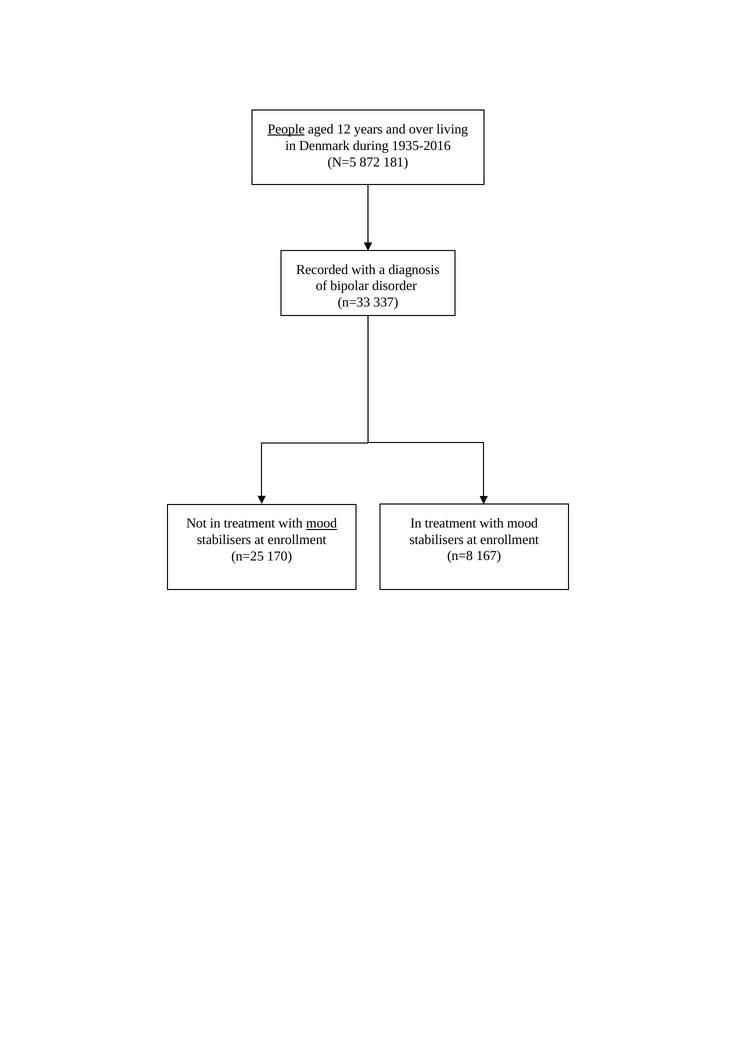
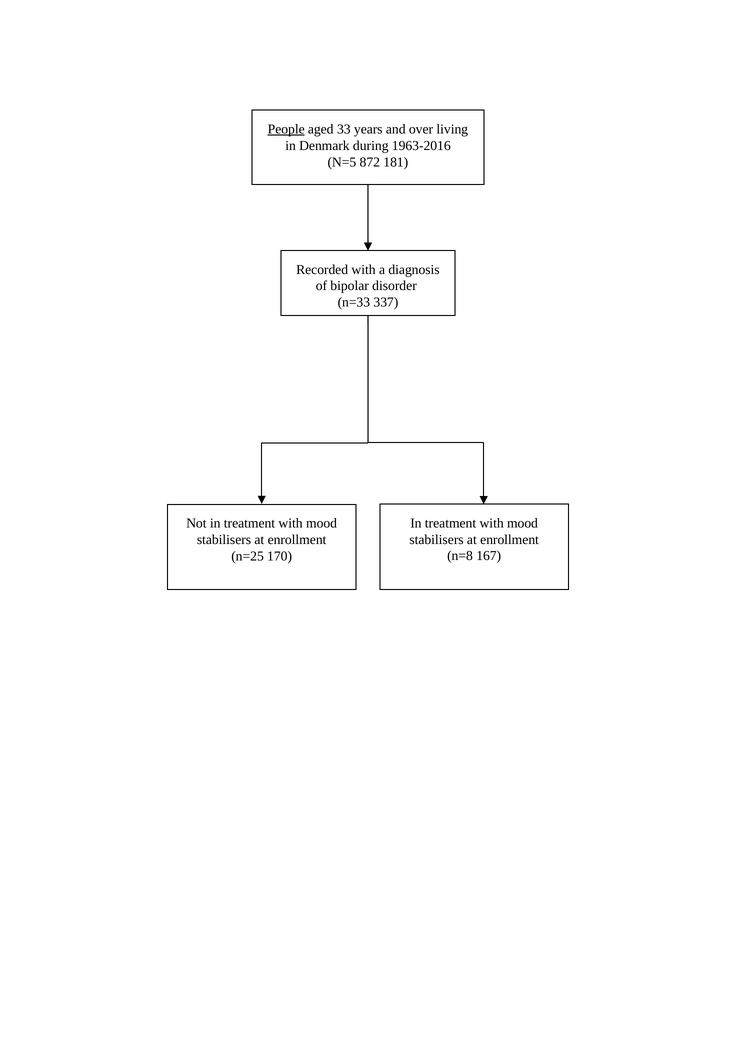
12: 12 -> 33
1935-2016: 1935-2016 -> 1963-2016
mood at (322, 523) underline: present -> none
